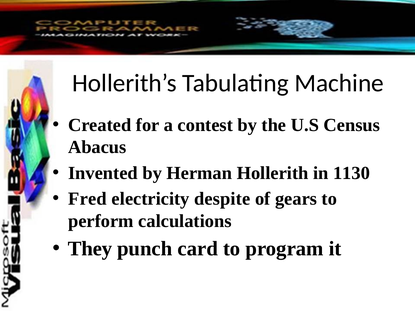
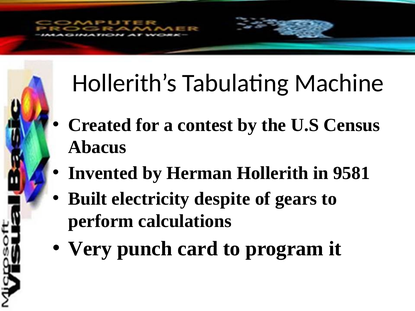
1130: 1130 -> 9581
Fred: Fred -> Built
They: They -> Very
